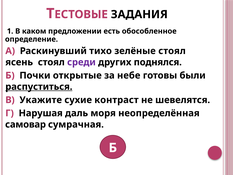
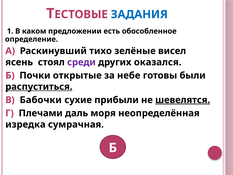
ЗАДАНИЯ colour: black -> blue
зелёные стоял: стоял -> висел
поднялся: поднялся -> оказался
Укажите: Укажите -> Бабочки
контраст: контраст -> прибыли
шевелятся underline: none -> present
Нарушая: Нарушая -> Плечами
самовар: самовар -> изредка
